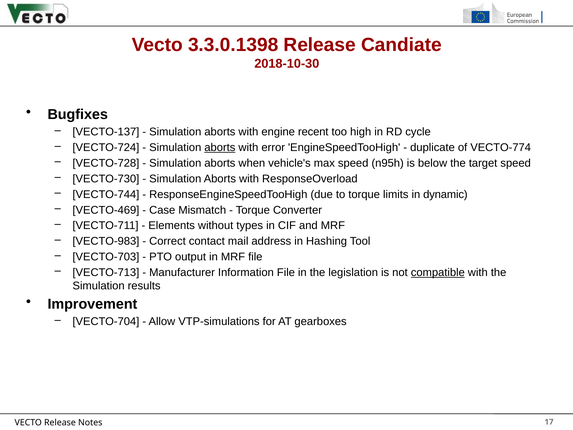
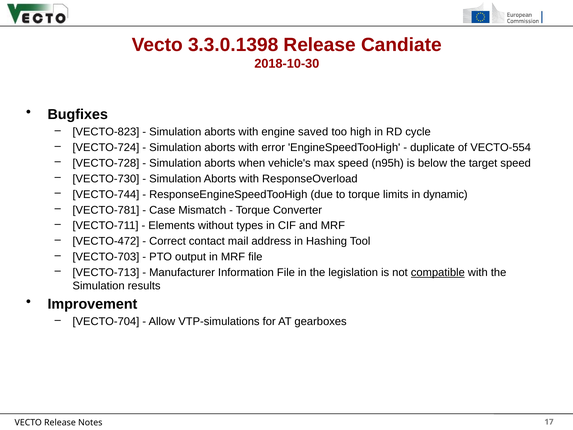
VECTO-137: VECTO-137 -> VECTO-823
recent: recent -> saved
aborts at (220, 147) underline: present -> none
VECTO-774: VECTO-774 -> VECTO-554
VECTO-469: VECTO-469 -> VECTO-781
VECTO-983: VECTO-983 -> VECTO-472
